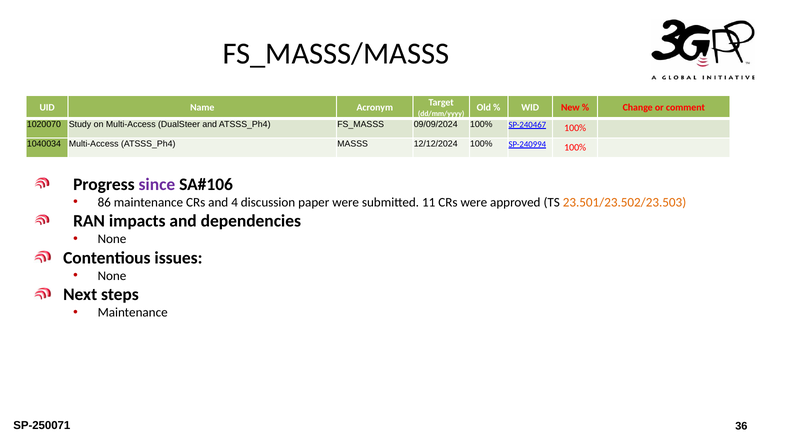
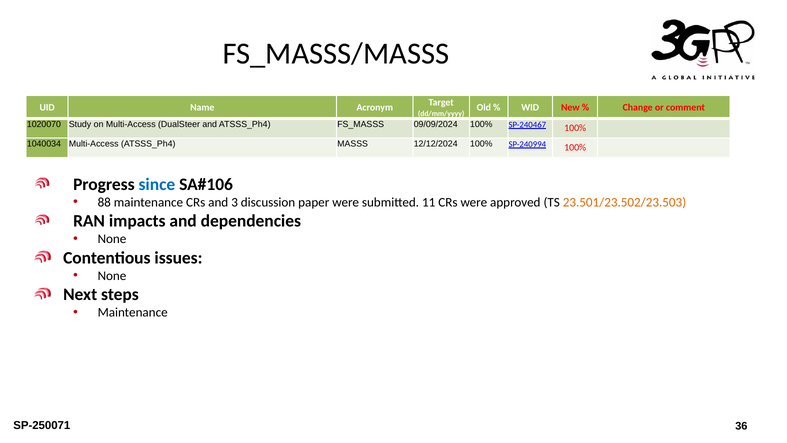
since colour: purple -> blue
86: 86 -> 88
4: 4 -> 3
